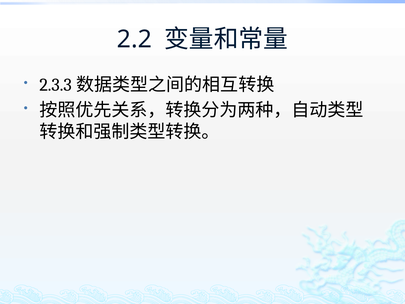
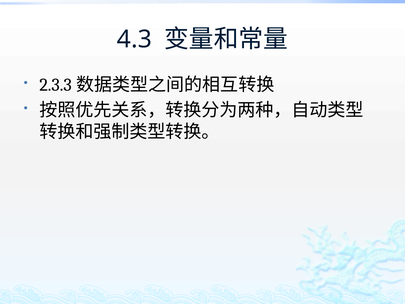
2.2: 2.2 -> 4.3
